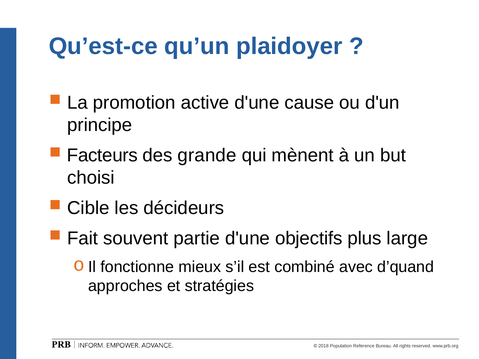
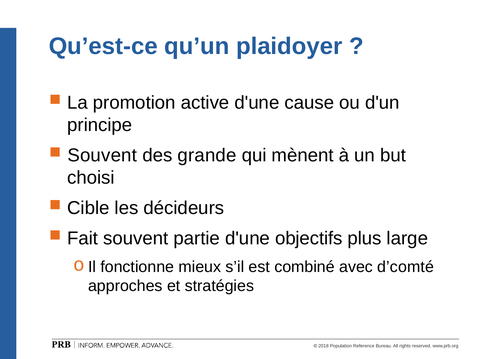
Facteurs at (102, 155): Facteurs -> Souvent
d’quand: d’quand -> d’comté
